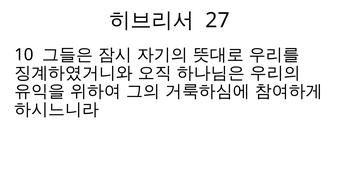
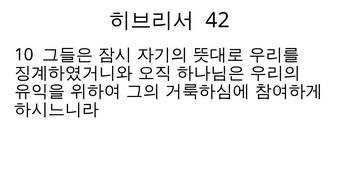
27: 27 -> 42
